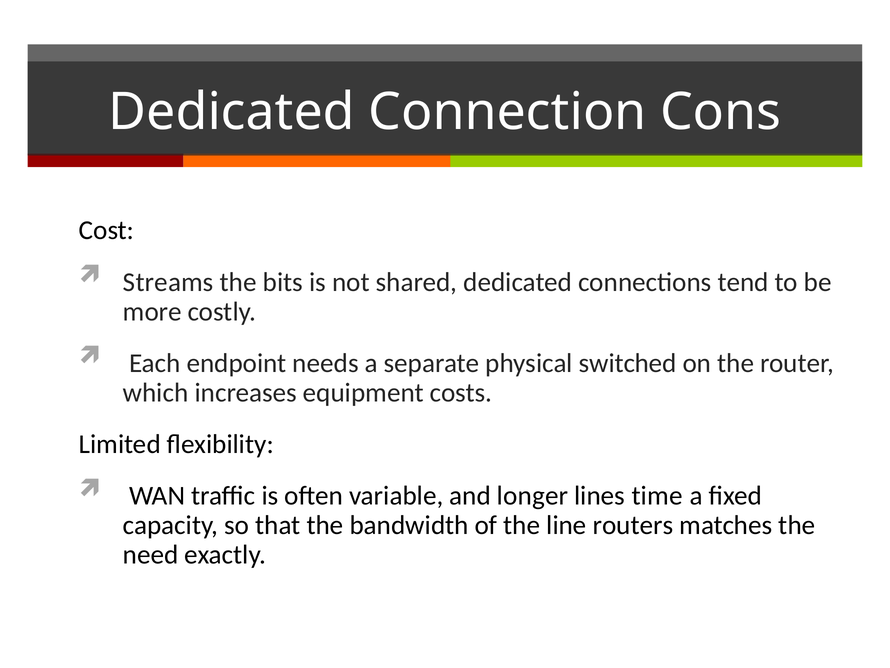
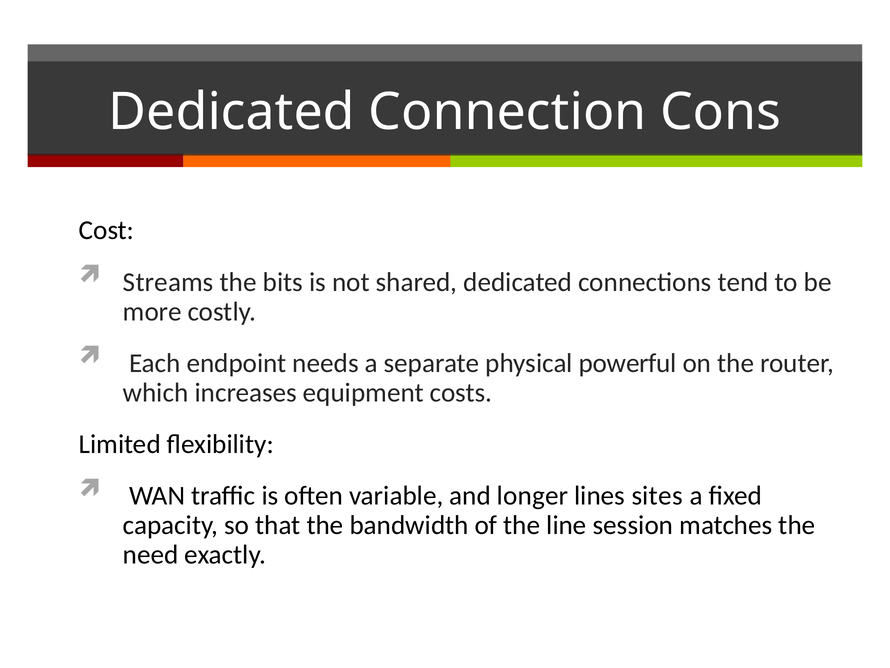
switched: switched -> powerful
time: time -> sites
routers: routers -> session
